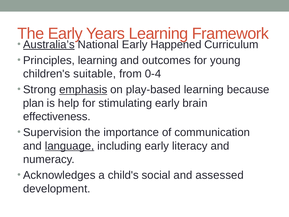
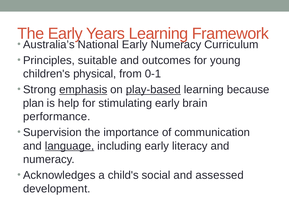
Australia’s underline: present -> none
Early Happened: Happened -> Numeracy
Principles learning: learning -> suitable
suitable: suitable -> physical
0-4: 0-4 -> 0-1
play-based underline: none -> present
effectiveness: effectiveness -> performance
